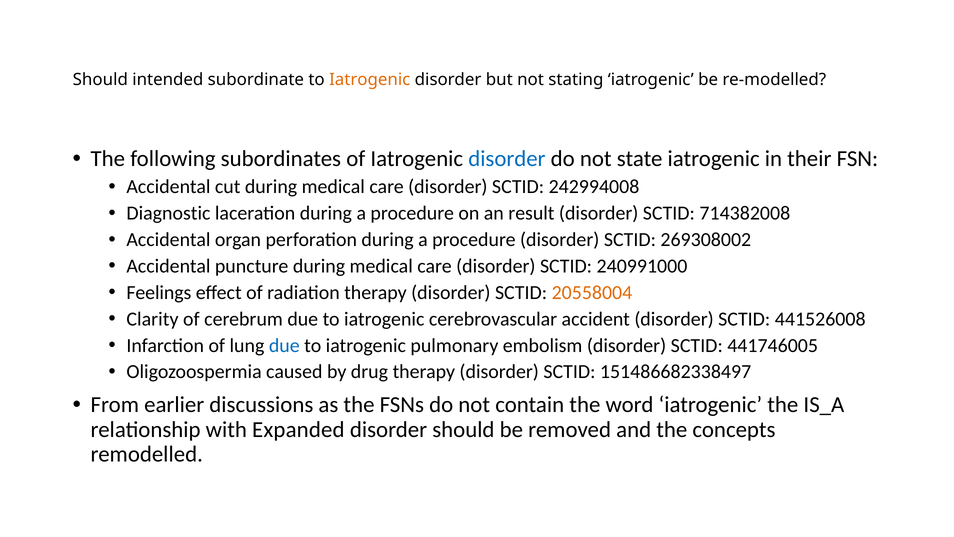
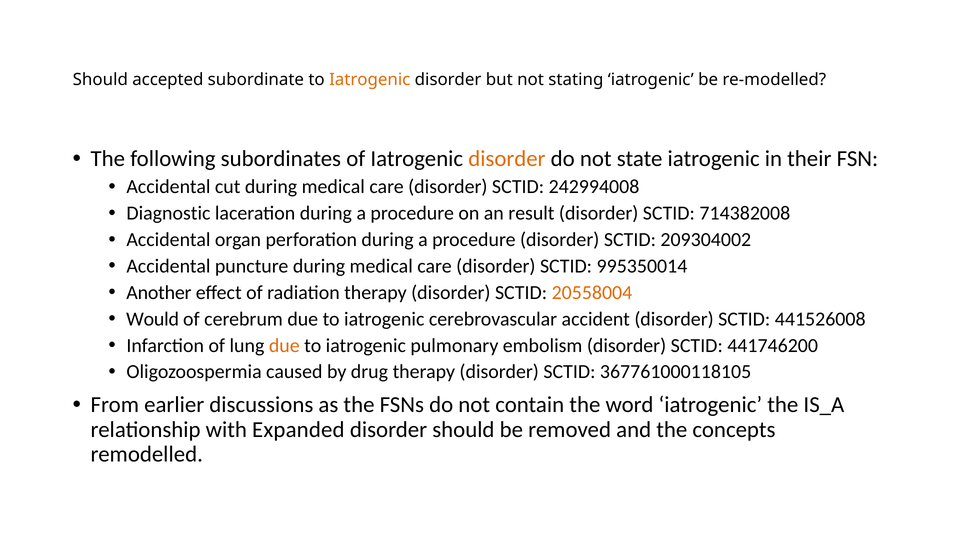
intended: intended -> accepted
disorder at (507, 159) colour: blue -> orange
269308002: 269308002 -> 209304002
240991000: 240991000 -> 995350014
Feelings: Feelings -> Another
Clarity: Clarity -> Would
due at (284, 345) colour: blue -> orange
441746005: 441746005 -> 441746200
151486682338497: 151486682338497 -> 367761000118105
